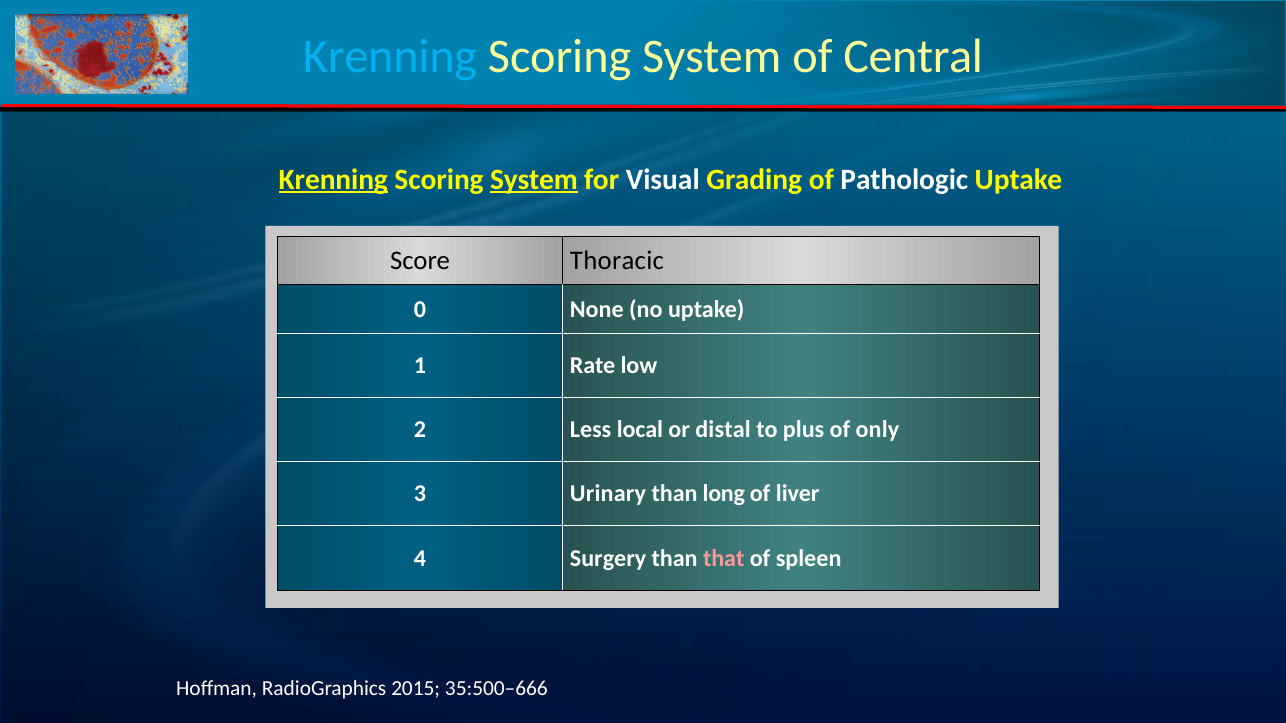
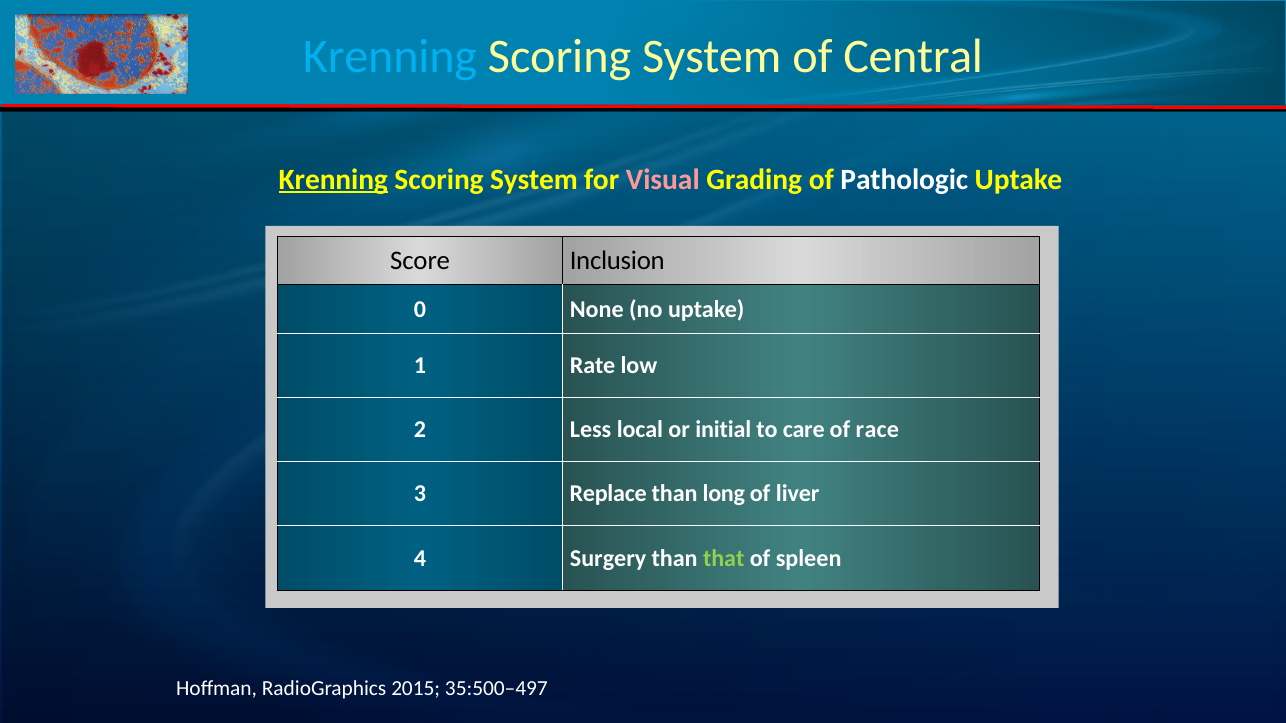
System at (534, 180) underline: present -> none
Visual colour: white -> pink
Thoracic: Thoracic -> Inclusion
distal: distal -> initial
plus: plus -> care
only: only -> race
Urinary: Urinary -> Replace
that colour: pink -> light green
35:500–666: 35:500–666 -> 35:500–497
